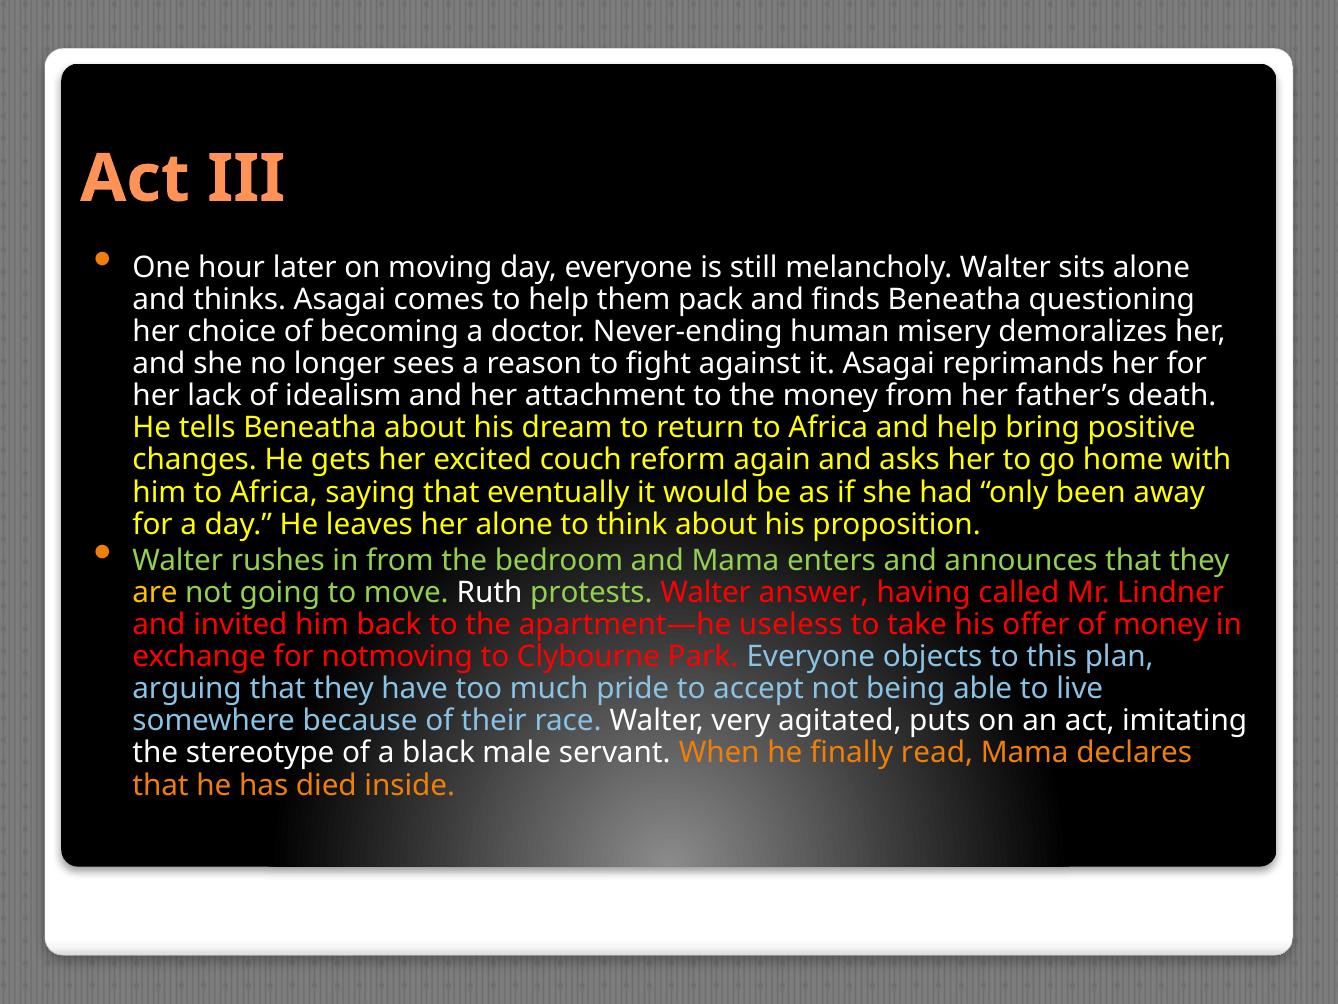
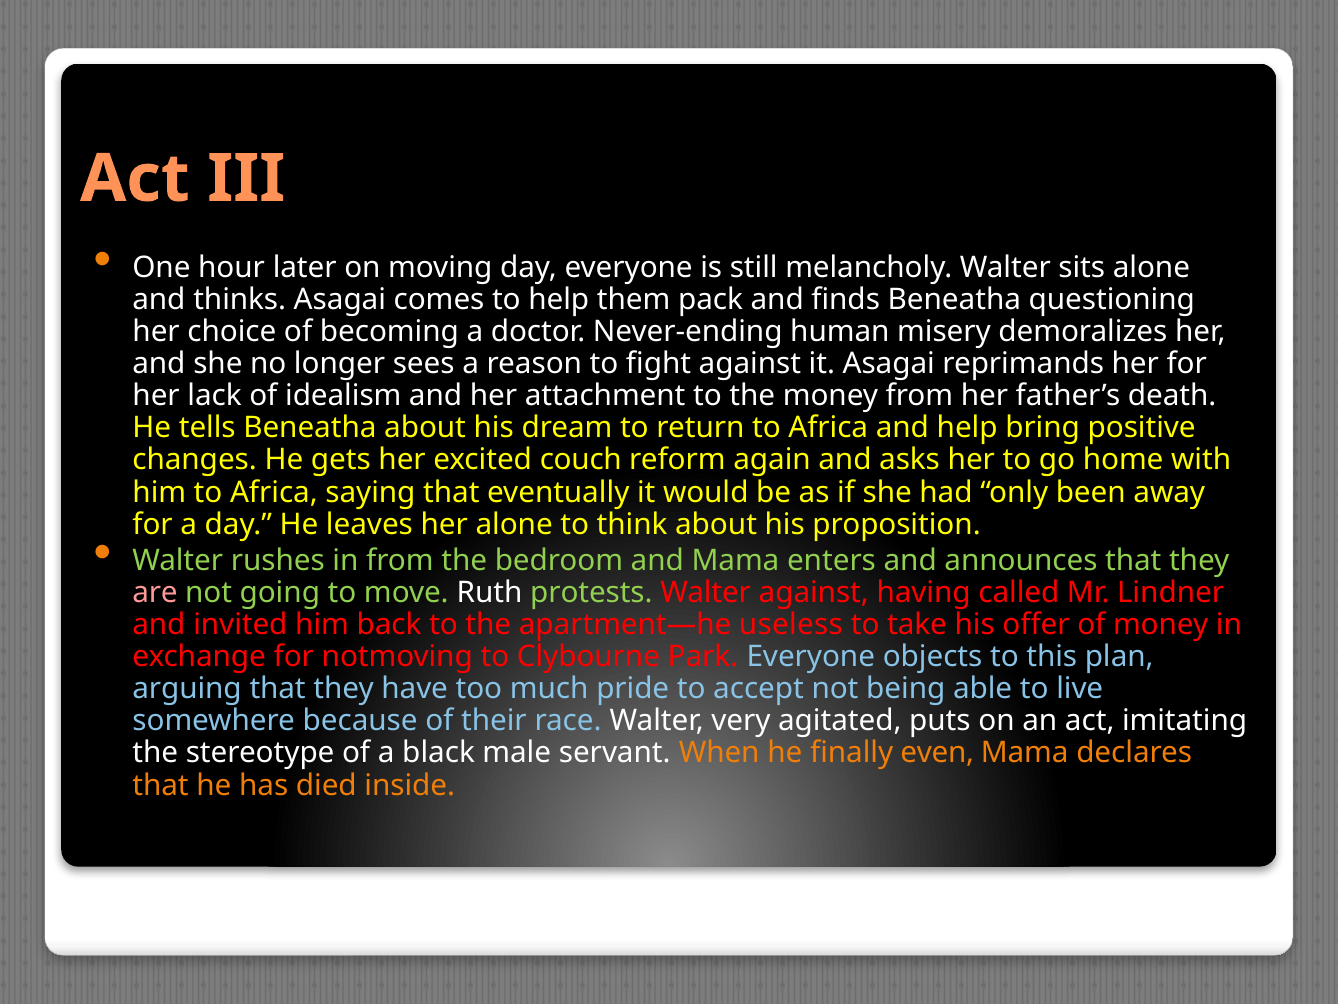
are colour: yellow -> pink
Walter answer: answer -> against
read: read -> even
